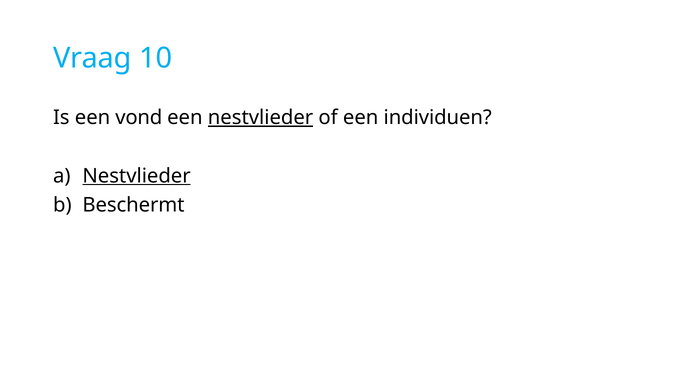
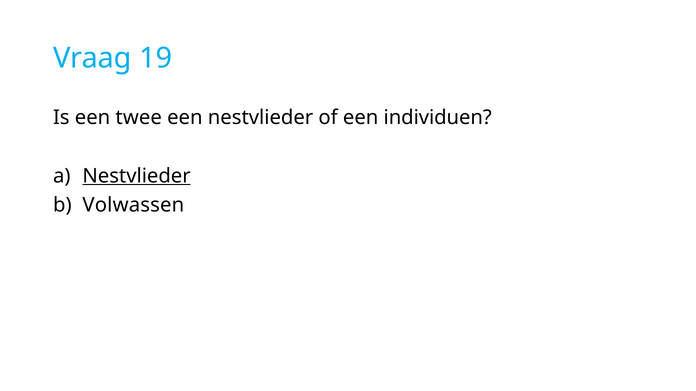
10: 10 -> 19
vond: vond -> twee
nestvlieder at (261, 118) underline: present -> none
Beschermt: Beschermt -> Volwassen
